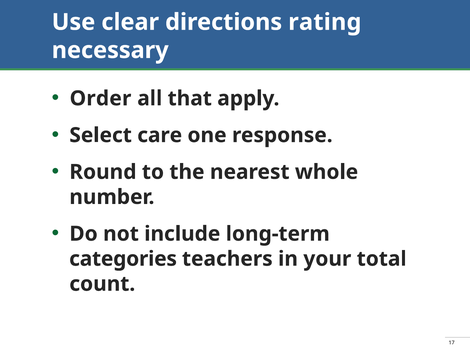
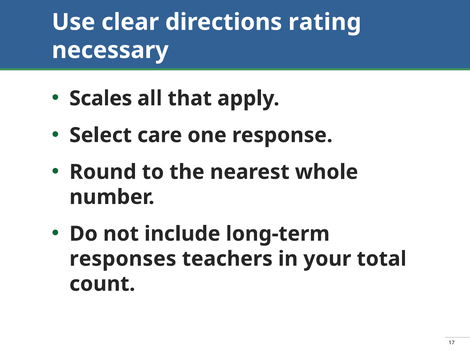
Order: Order -> Scales
categories: categories -> responses
